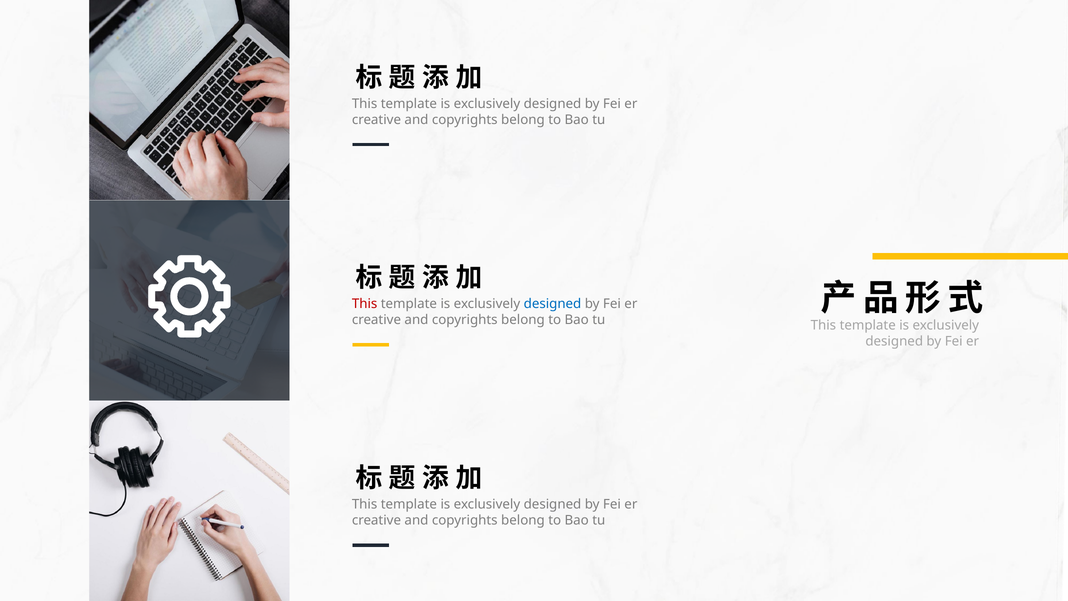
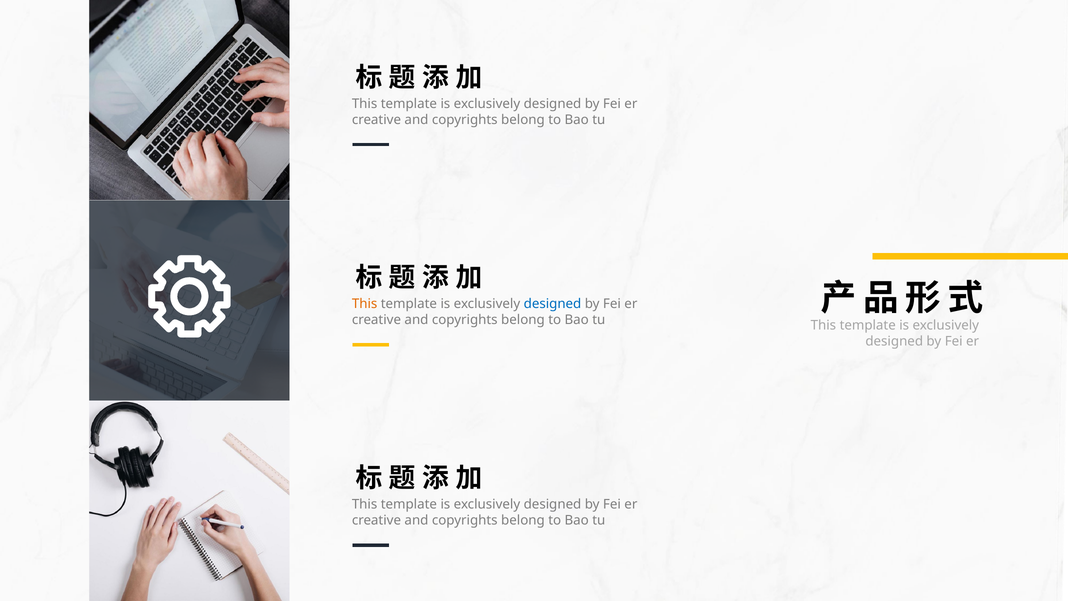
This at (365, 304) colour: red -> orange
